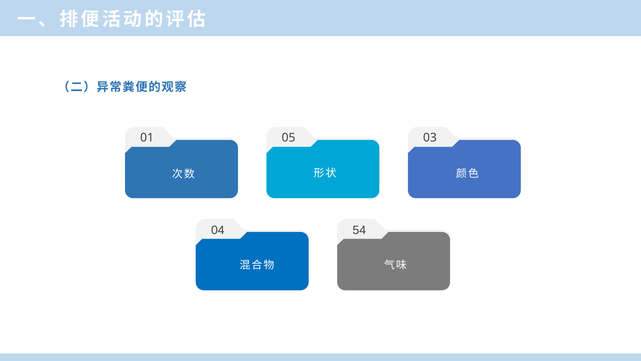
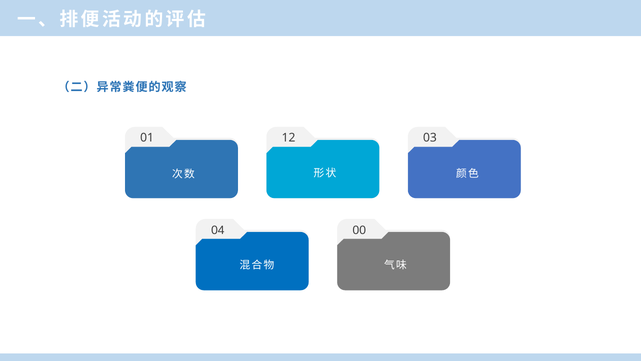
05: 05 -> 12
54: 54 -> 00
